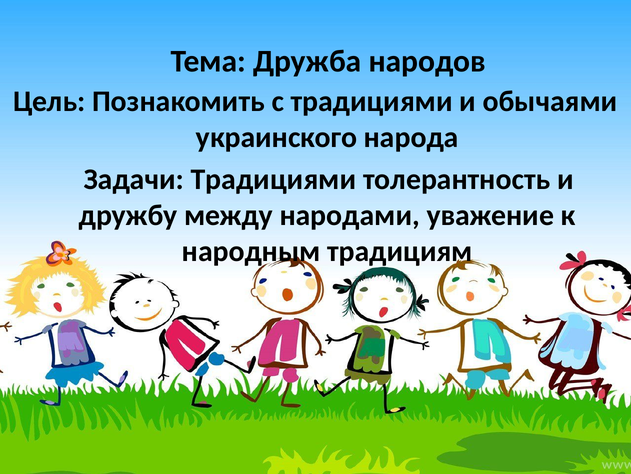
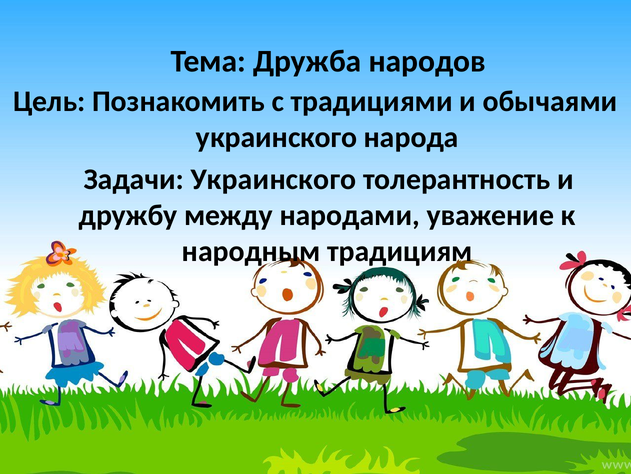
Задачи Традициями: Традициями -> Украинского
